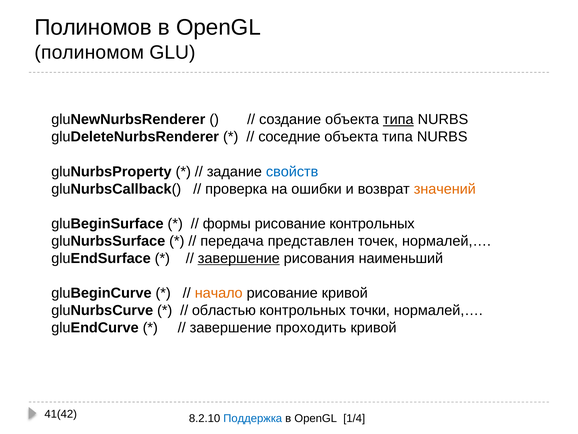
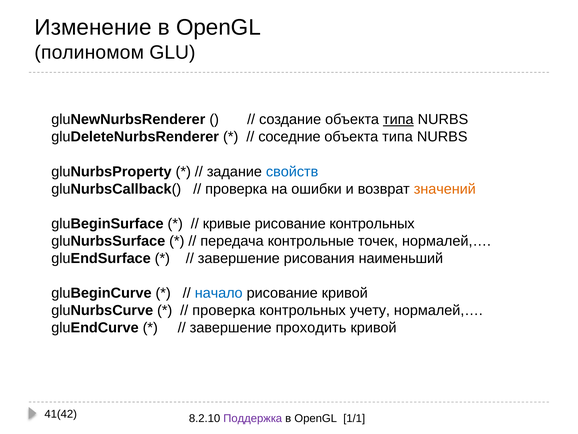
Полиномов: Полиномов -> Изменение
формы: формы -> кривые
представлен: представлен -> контрольные
завершение at (239, 258) underline: present -> none
начало colour: orange -> blue
областью at (224, 310): областью -> проверка
точки: точки -> учету
Поддержка colour: blue -> purple
1/4: 1/4 -> 1/1
